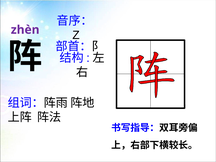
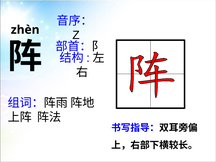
zhèn colour: purple -> black
